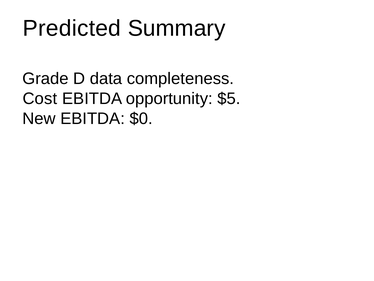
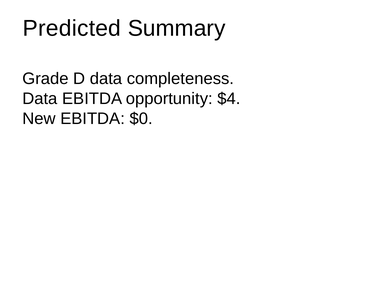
Cost at (40, 98): Cost -> Data
$5: $5 -> $4
